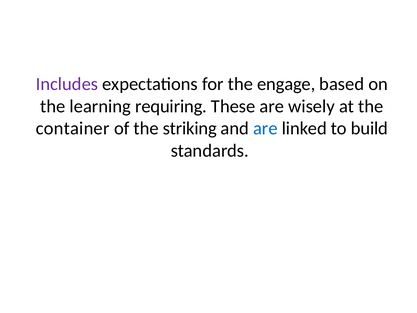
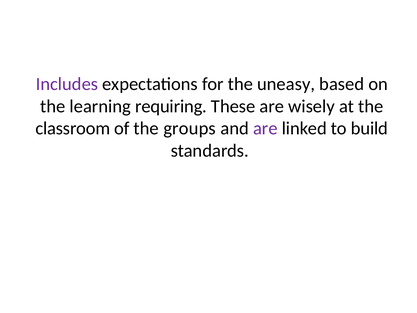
engage: engage -> uneasy
container: container -> classroom
striking: striking -> groups
are at (265, 128) colour: blue -> purple
